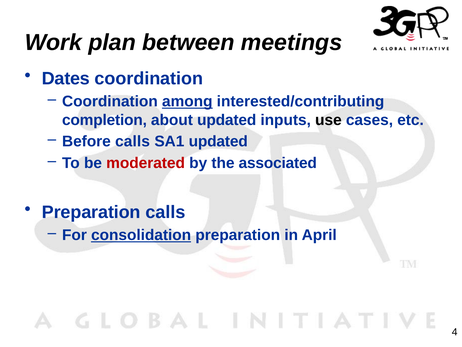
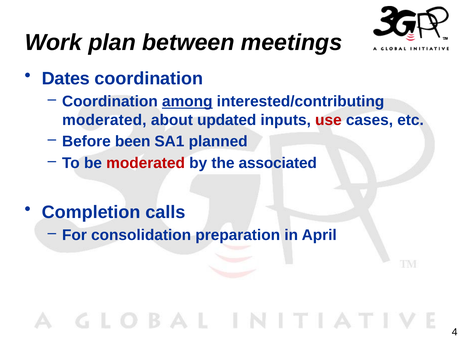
completion at (104, 120): completion -> moderated
use colour: black -> red
Before calls: calls -> been
SA1 updated: updated -> planned
Preparation at (91, 212): Preparation -> Completion
consolidation underline: present -> none
